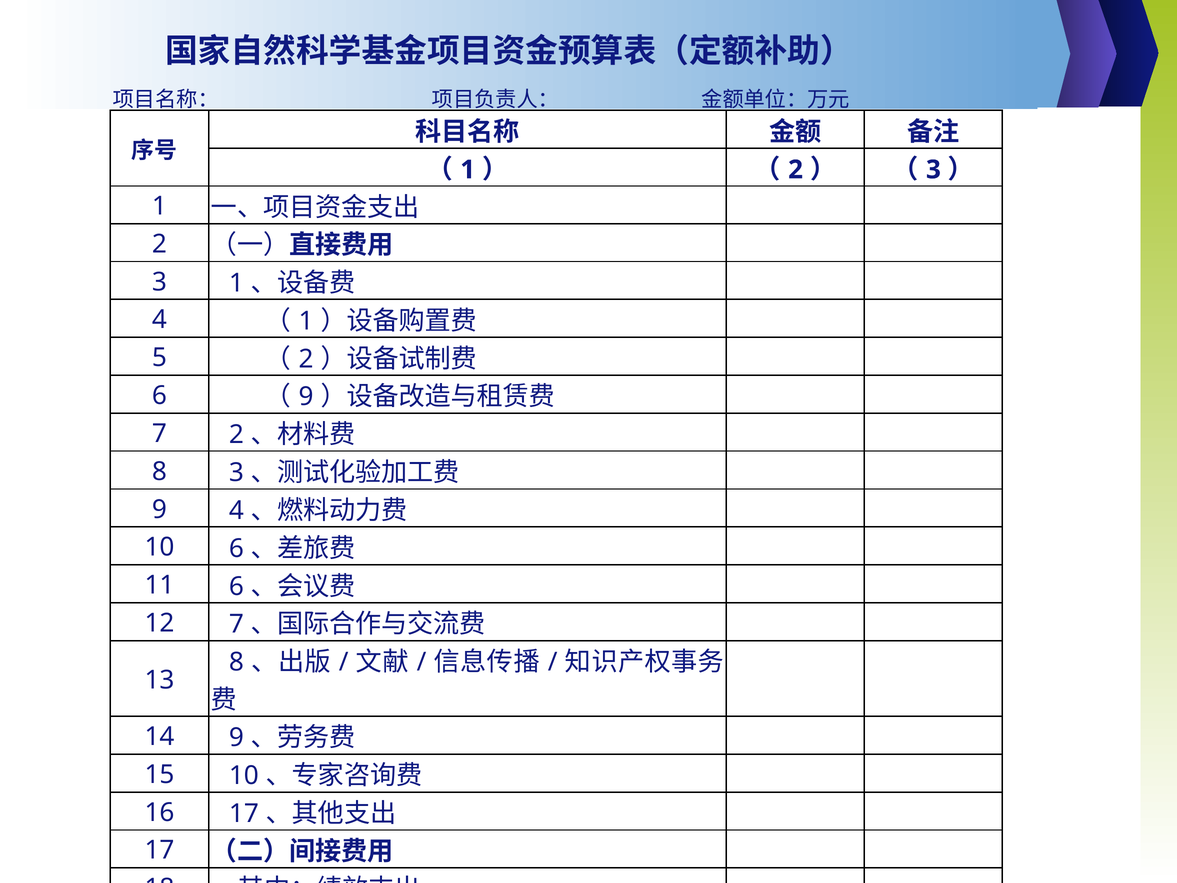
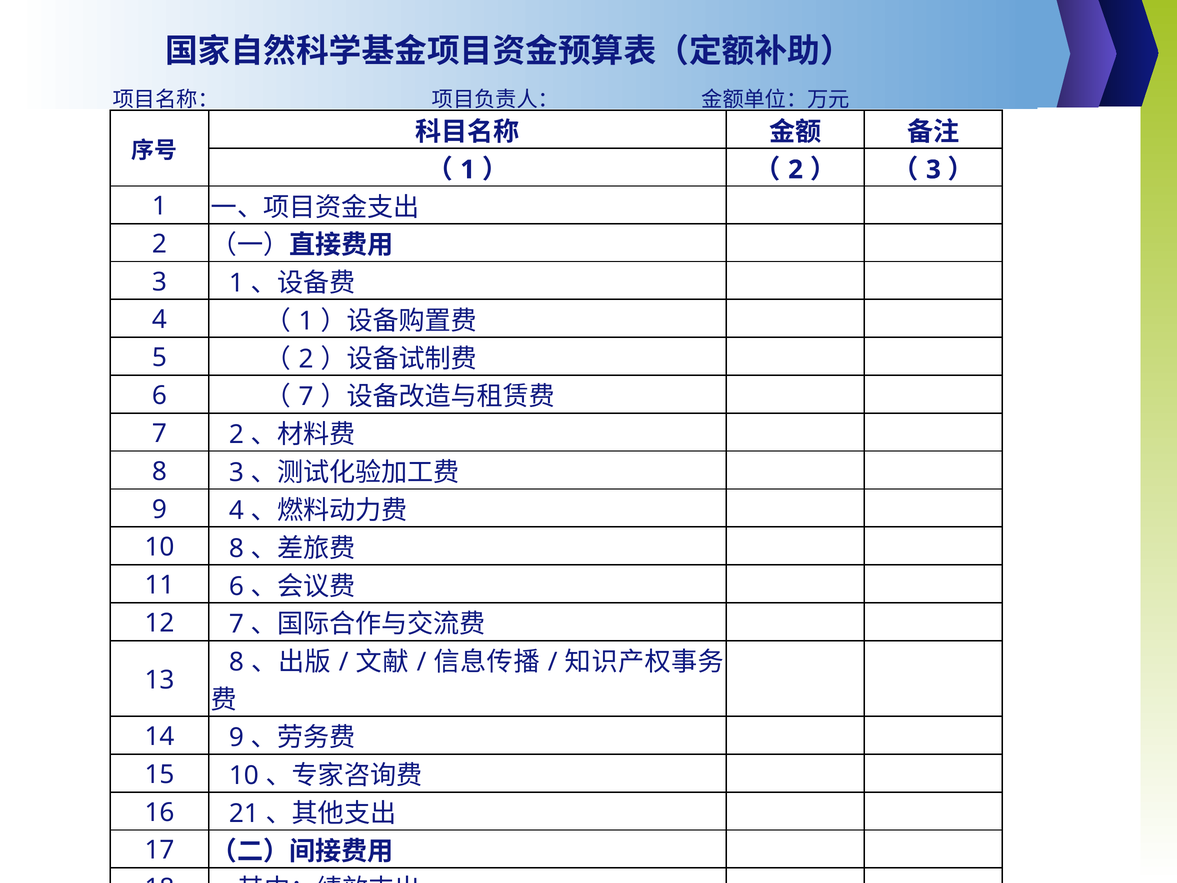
9 at (306, 397): 9 -> 7
10 6: 6 -> 8
16 17: 17 -> 21
